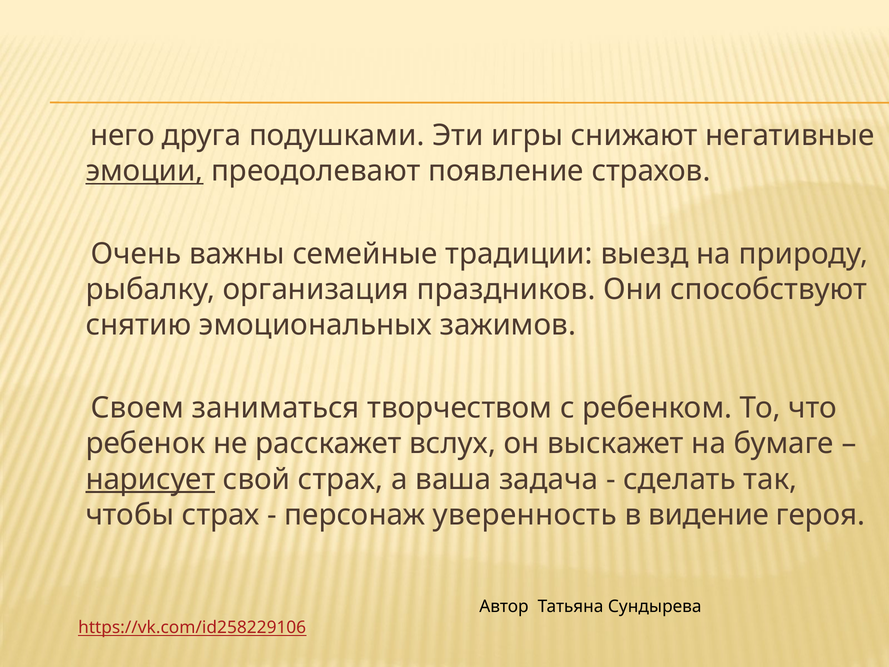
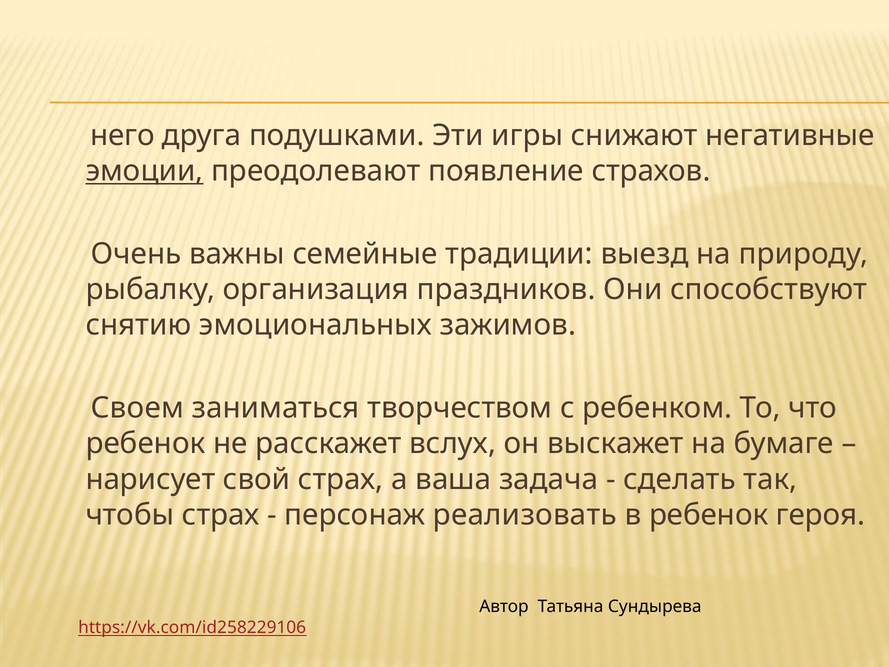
нарисует underline: present -> none
уверенность: уверенность -> реализовать
в видение: видение -> ребенок
